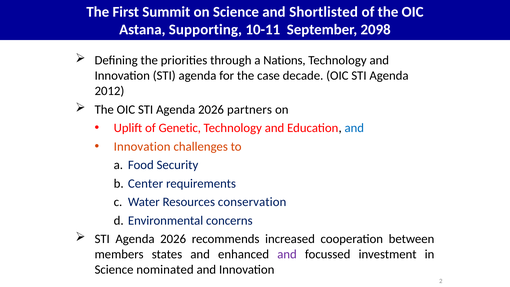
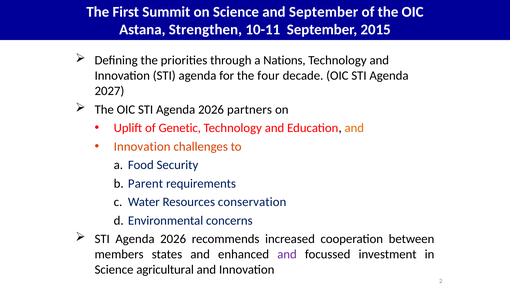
and Shortlisted: Shortlisted -> September
Supporting: Supporting -> Strengthen
2098: 2098 -> 2015
case: case -> four
2012: 2012 -> 2027
and at (354, 128) colour: blue -> orange
Center: Center -> Parent
nominated: nominated -> agricultural
